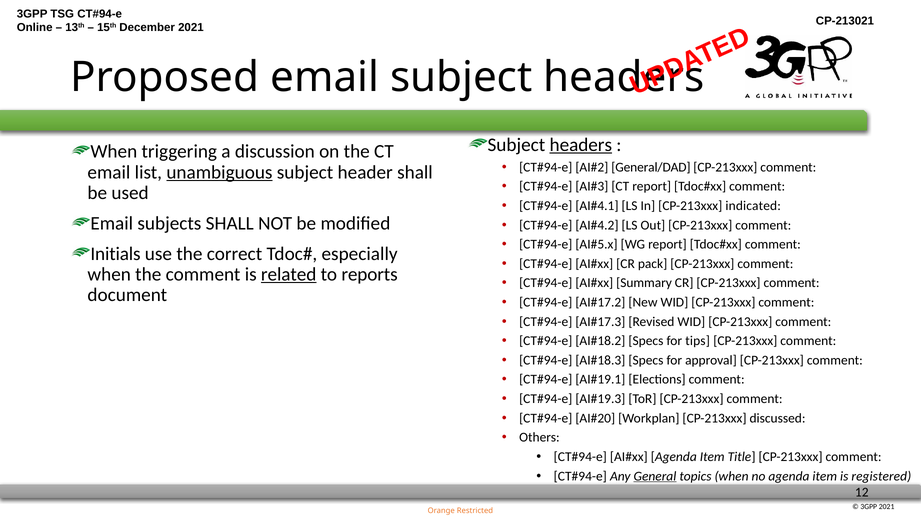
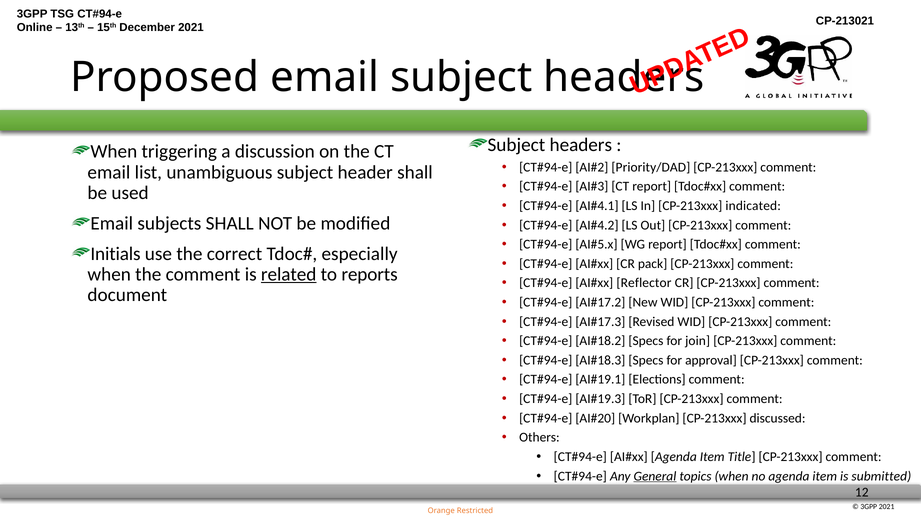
headers at (581, 145) underline: present -> none
General/DAD: General/DAD -> Priority/DAD
unambiguous underline: present -> none
Summary: Summary -> Reflector
tips: tips -> join
registered: registered -> submitted
